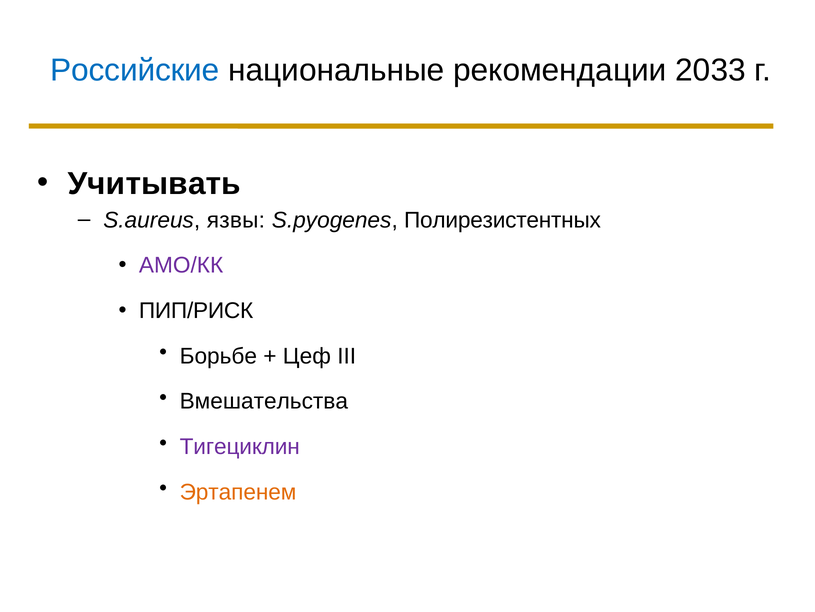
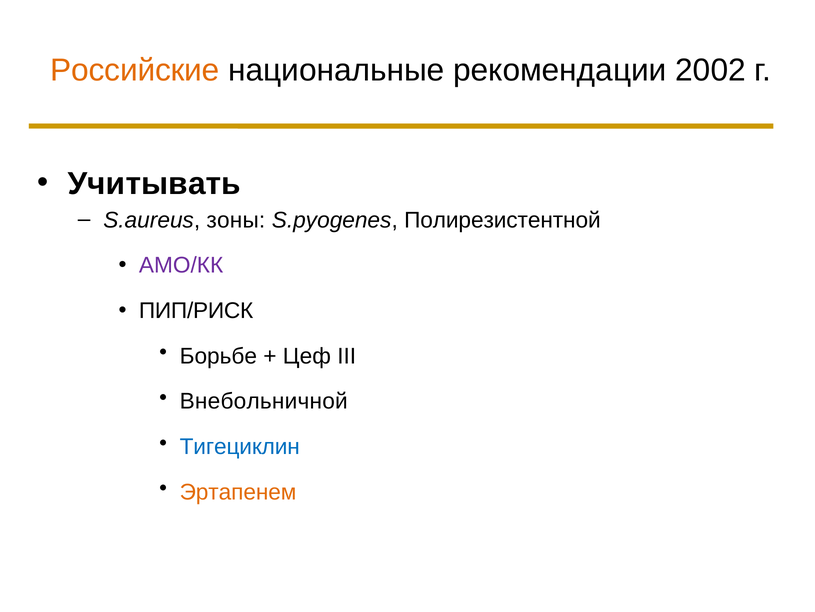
Российские colour: blue -> orange
2033: 2033 -> 2002
язвы: язвы -> зоны
Полирезистентных: Полирезистентных -> Полирезистентной
Вмешательства: Вмешательства -> Внебольничной
Тигециклин colour: purple -> blue
